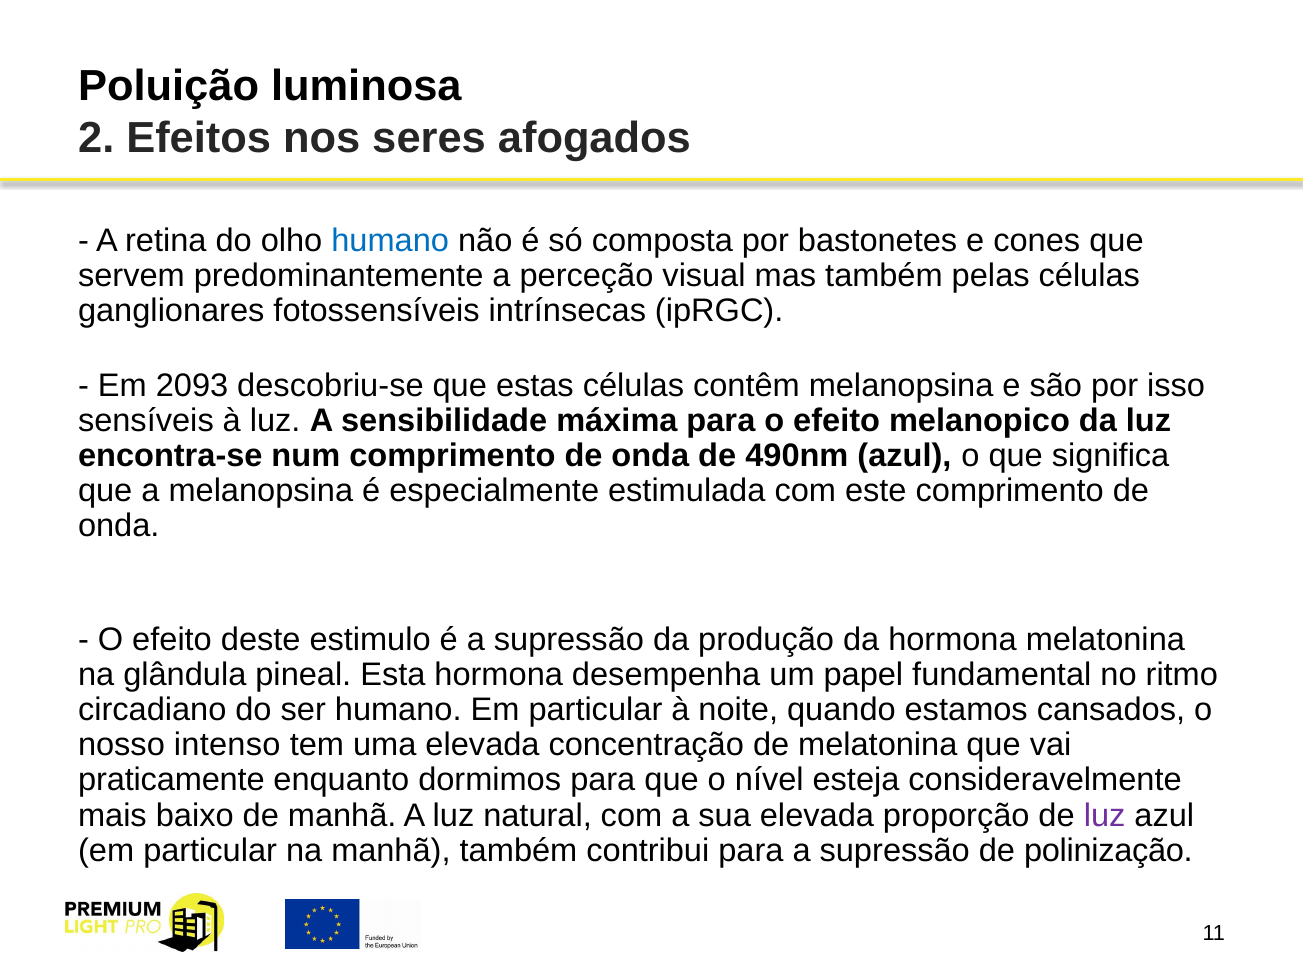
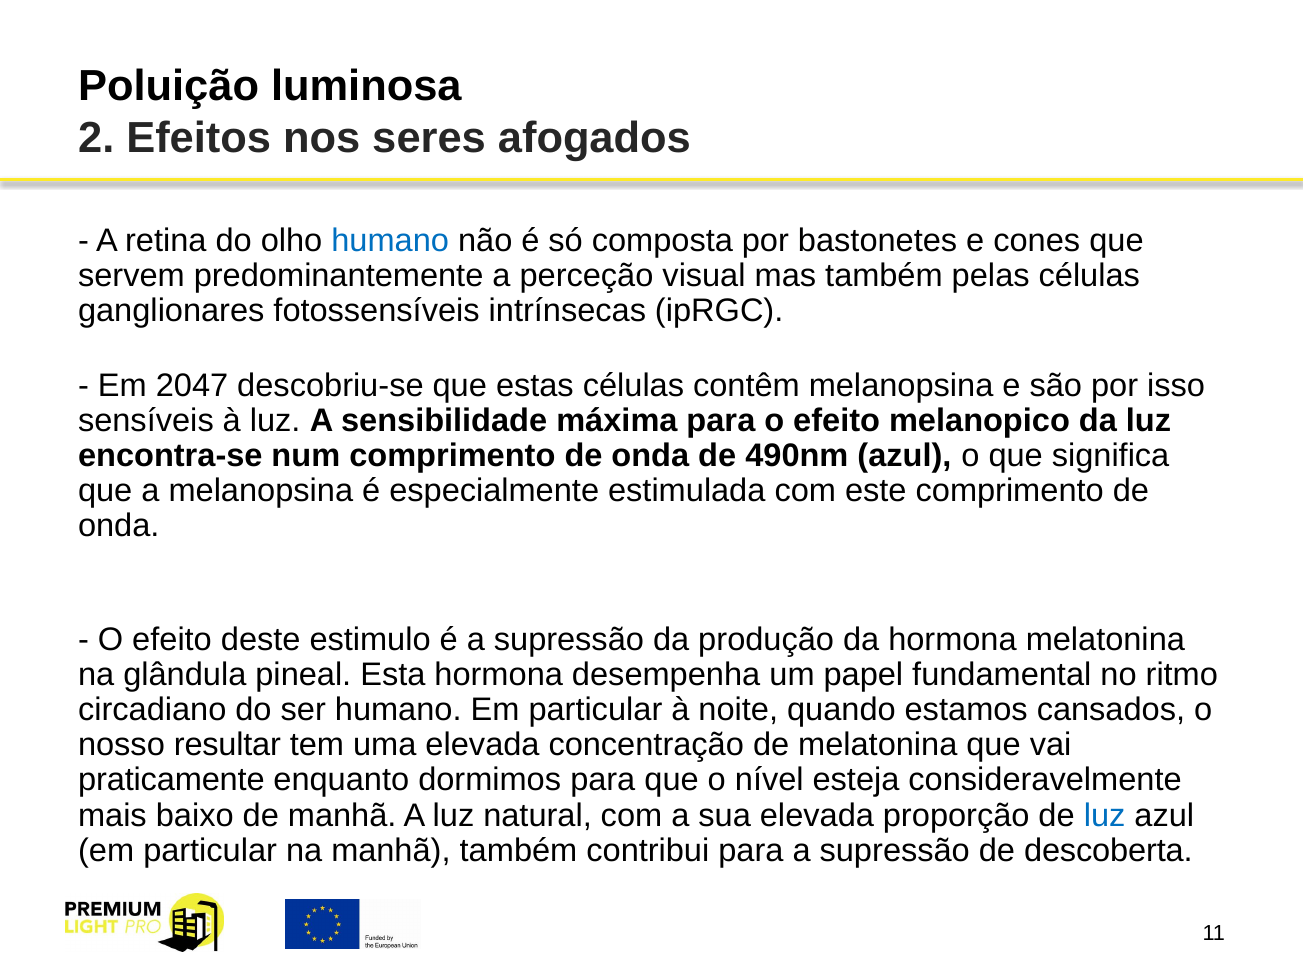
2093: 2093 -> 2047
intenso: intenso -> resultar
luz at (1105, 816) colour: purple -> blue
polinização: polinização -> descoberta
